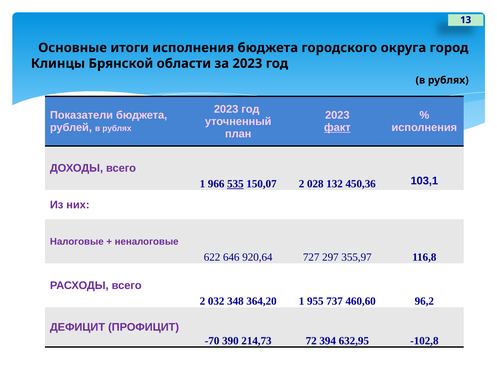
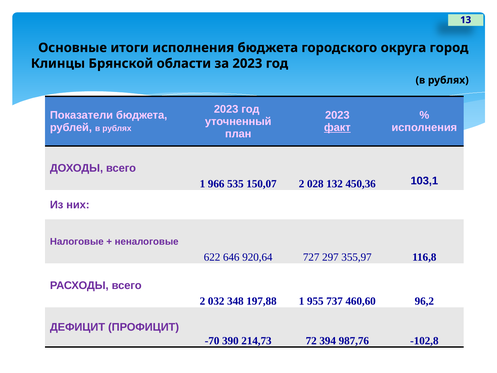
535 underline: present -> none
364,20: 364,20 -> 197,88
632,95: 632,95 -> 987,76
